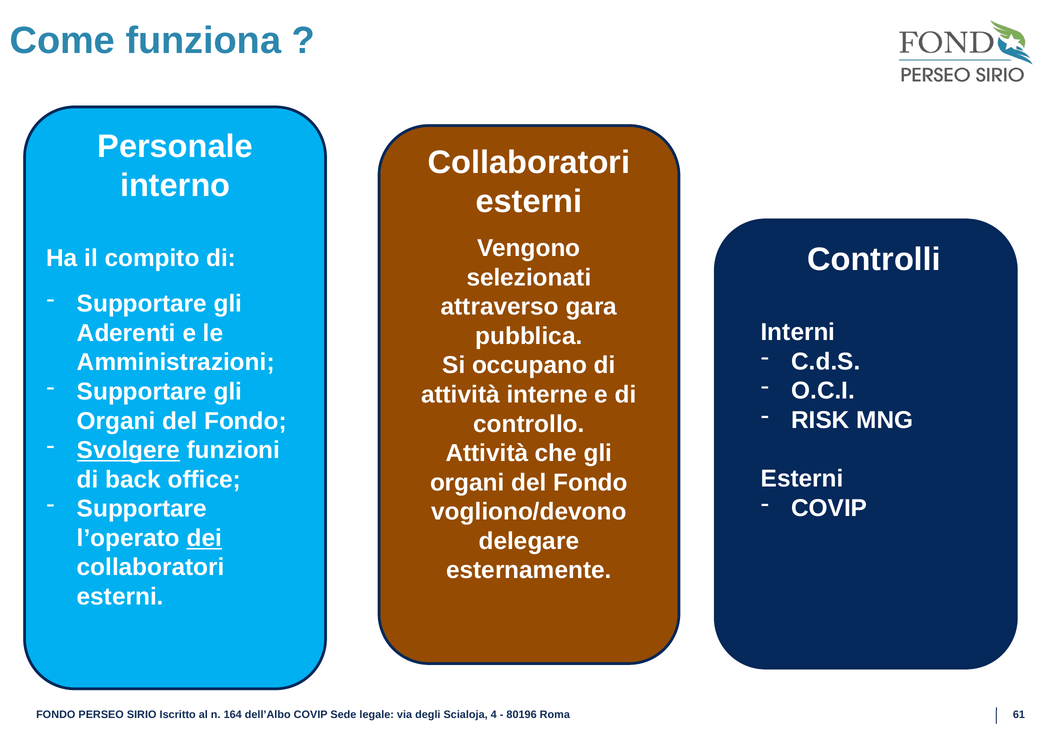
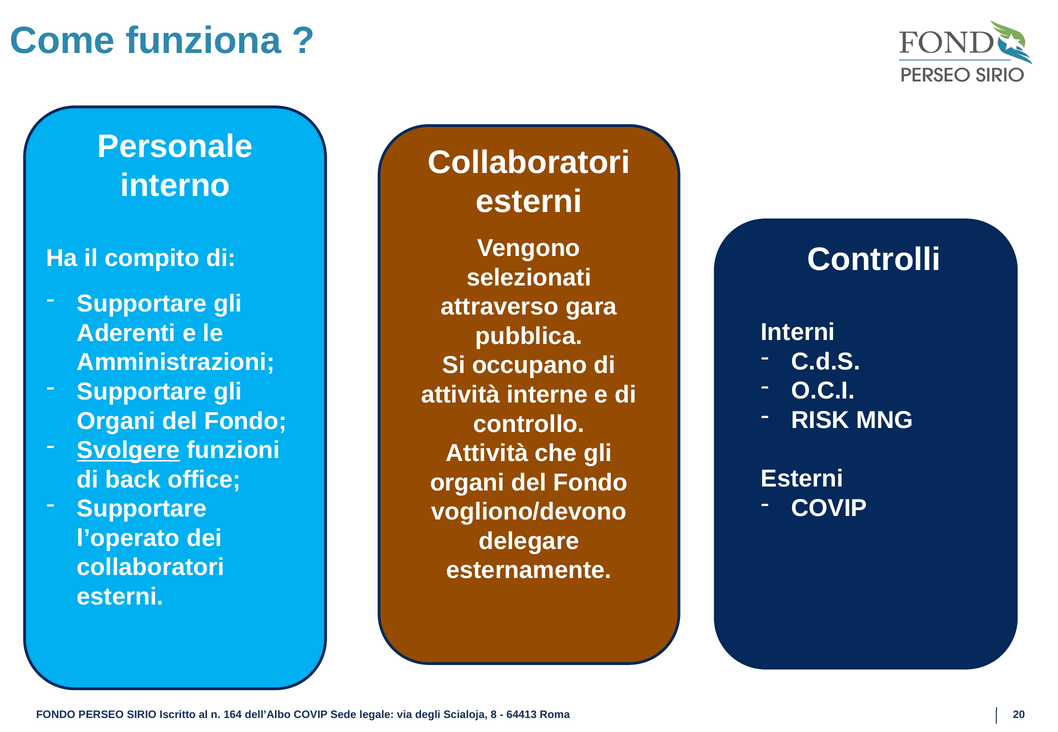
dei underline: present -> none
4: 4 -> 8
80196: 80196 -> 64413
61: 61 -> 20
